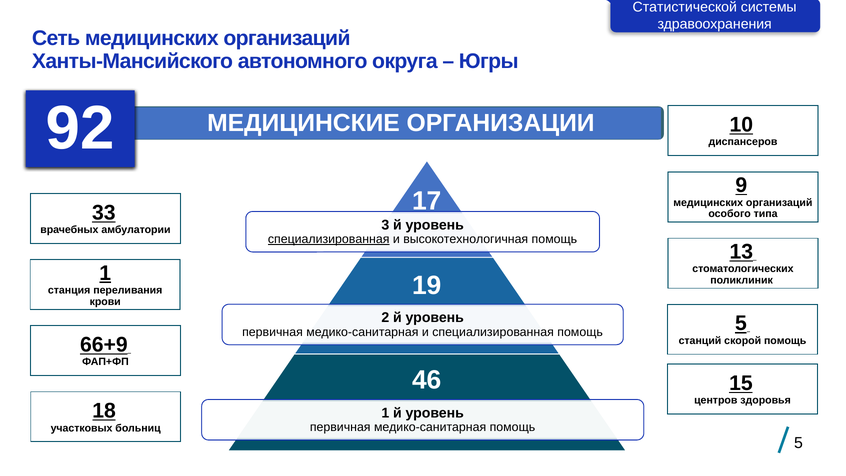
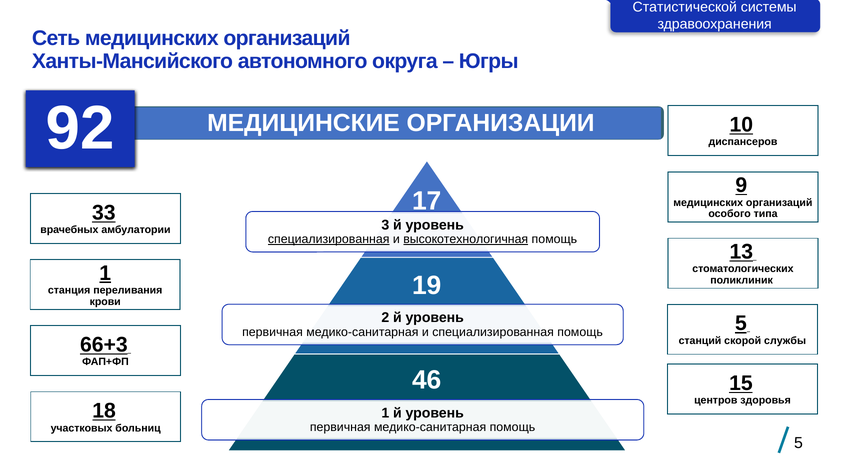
высокотехнологичная underline: none -> present
66+9: 66+9 -> 66+3
скорой помощь: помощь -> службы
